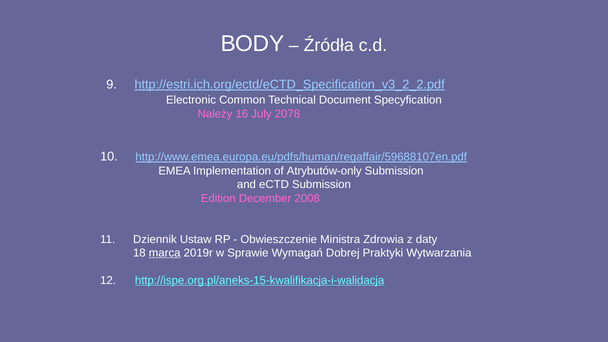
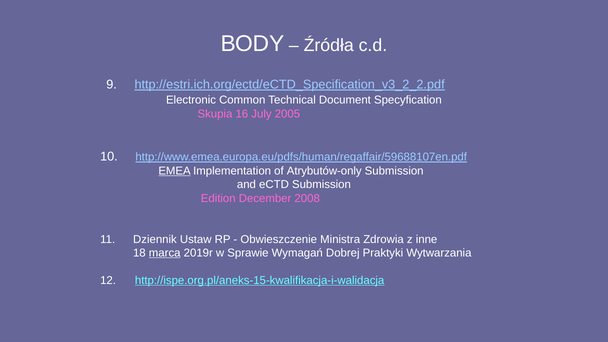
Należy: Należy -> Skupia
2078: 2078 -> 2005
EMEA underline: none -> present
daty: daty -> inne
